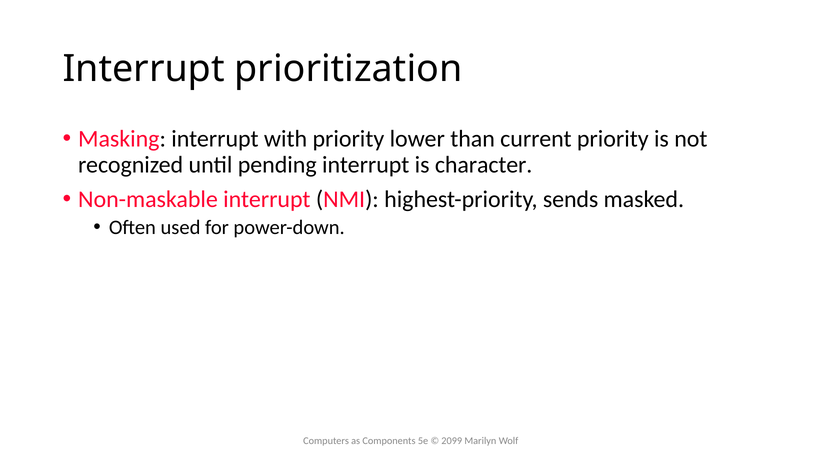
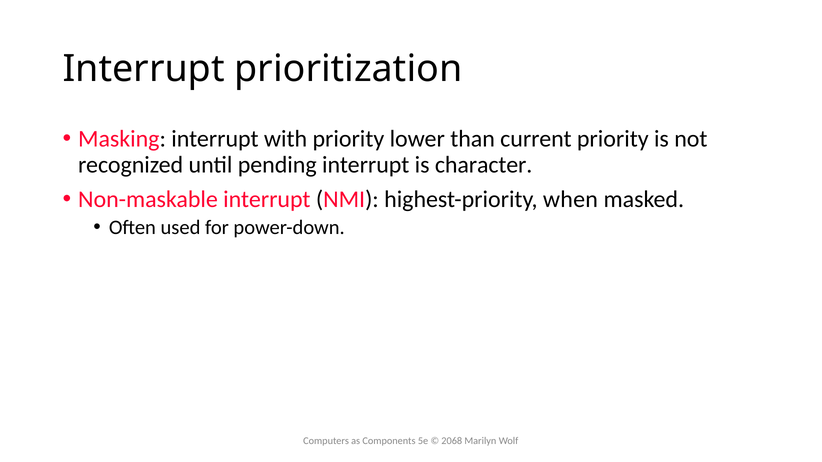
sends: sends -> when
2099: 2099 -> 2068
